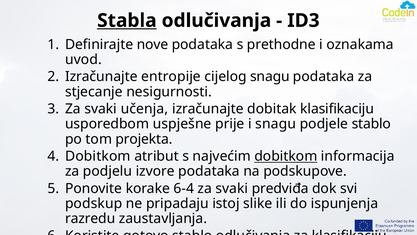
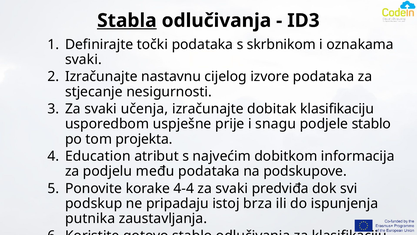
nove: nove -> točki
prethodne: prethodne -> skrbnikom
uvod at (83, 59): uvod -> svaki
entropije: entropije -> nastavnu
cijelog snagu: snagu -> izvore
Dobitkom at (98, 156): Dobitkom -> Education
dobitkom at (286, 156) underline: present -> none
izvore: izvore -> među
6-4: 6-4 -> 4-4
slike: slike -> brza
razredu: razredu -> putnika
